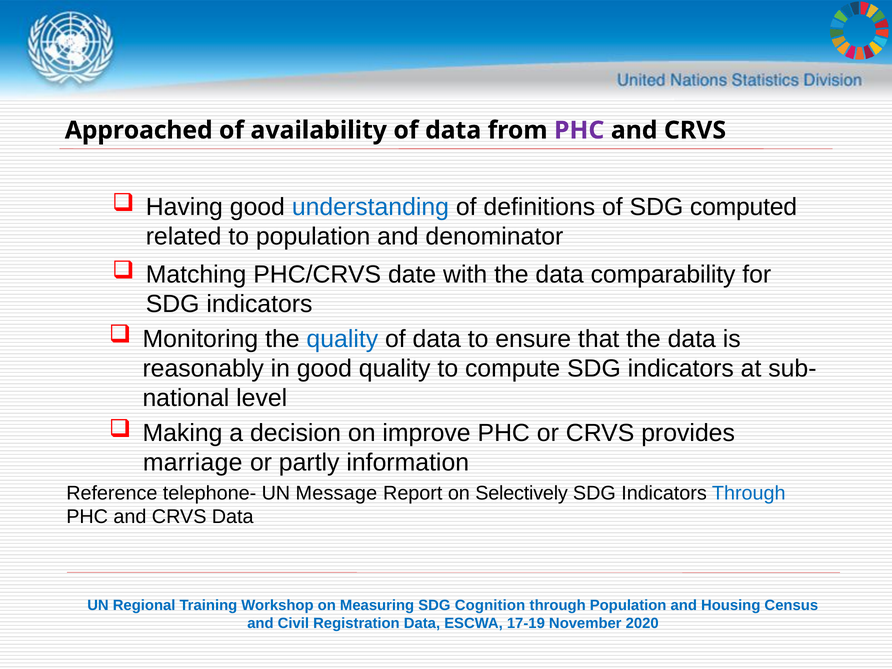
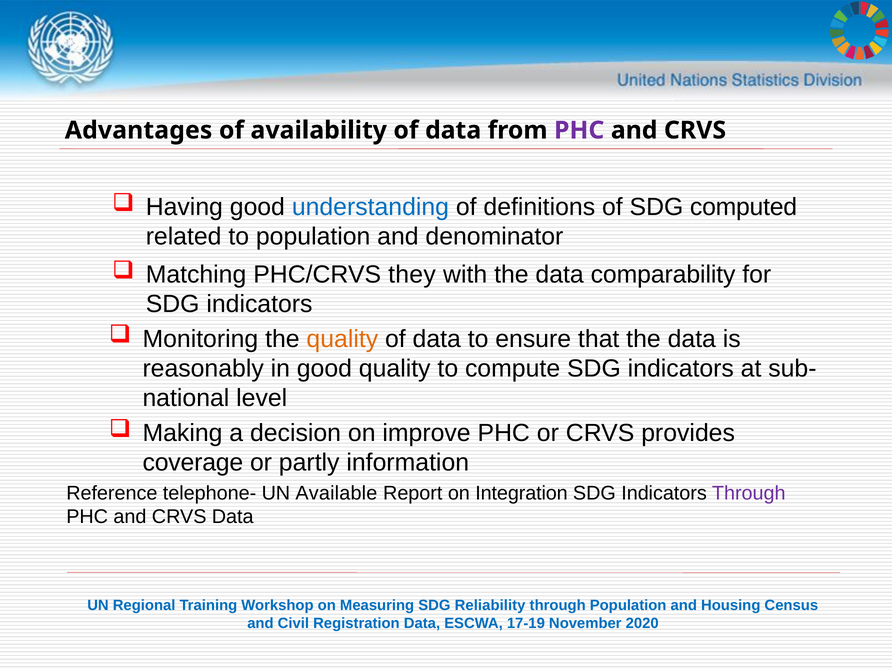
Approached: Approached -> Advantages
date: date -> they
quality at (342, 339) colour: blue -> orange
marriage: marriage -> coverage
Message: Message -> Available
Selectively: Selectively -> Integration
Through at (749, 493) colour: blue -> purple
Cognition: Cognition -> Reliability
